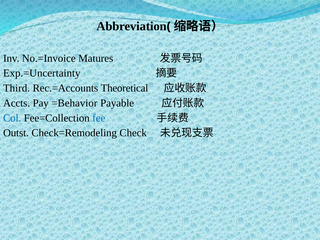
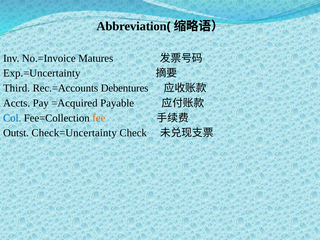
Theoretical: Theoretical -> Debentures
=Behavior: =Behavior -> =Acquired
fee colour: blue -> orange
Check=Remodeling: Check=Remodeling -> Check=Uncertainty
